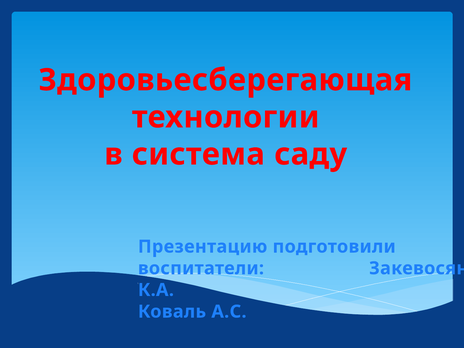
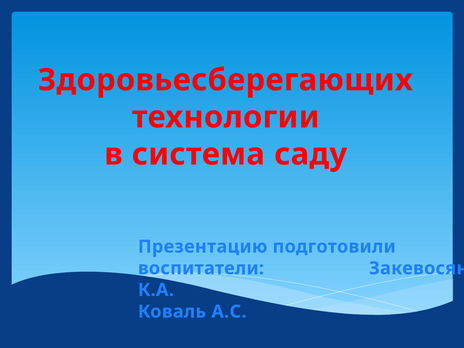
Здоровьесберегающая: Здоровьесберегающая -> Здоровьесберегающих
